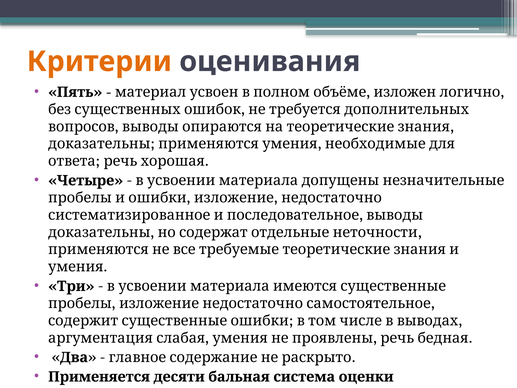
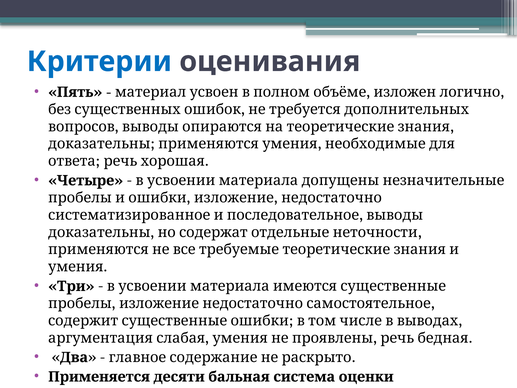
Критерии colour: orange -> blue
